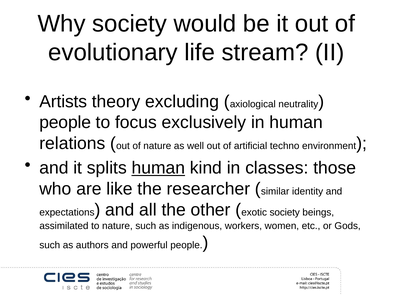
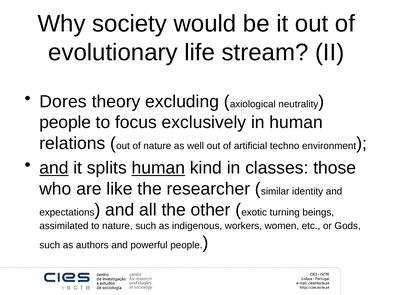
Artists: Artists -> Dores
and at (54, 168) underline: none -> present
exotic society: society -> turning
